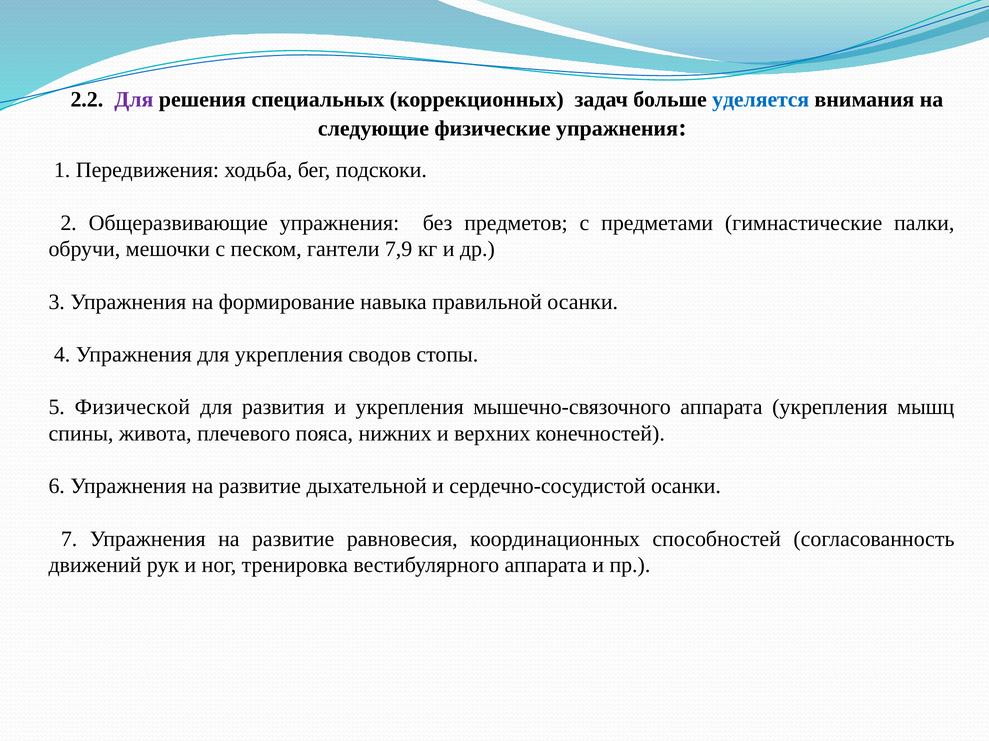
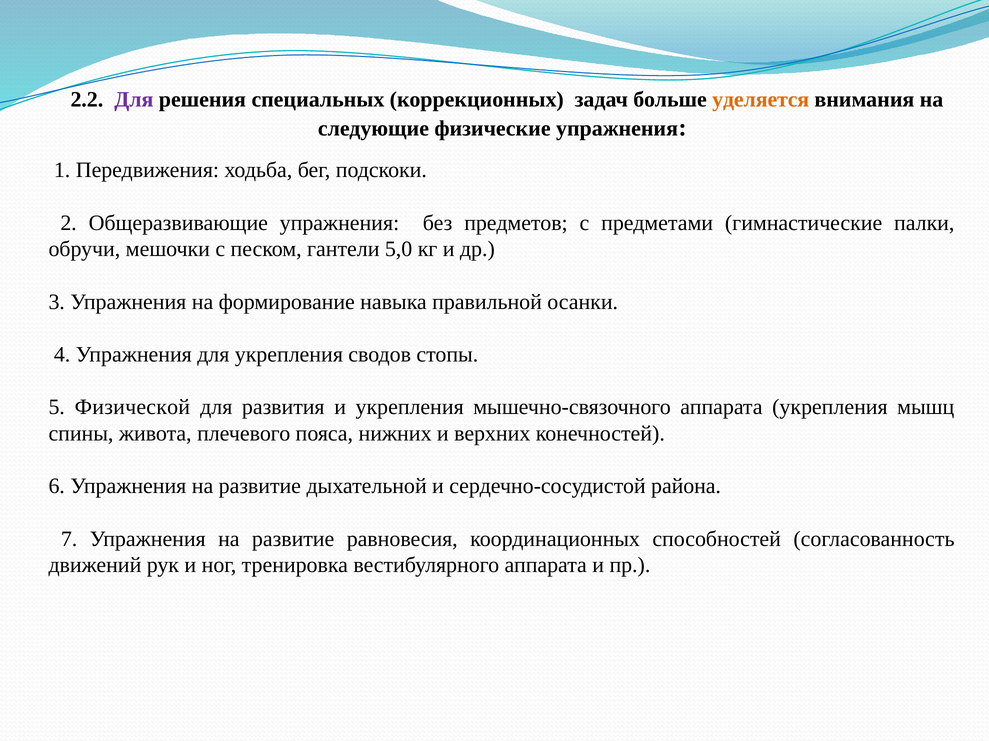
уделяется colour: blue -> orange
7,9: 7,9 -> 5,0
сердечно-сосудистой осанки: осанки -> района
